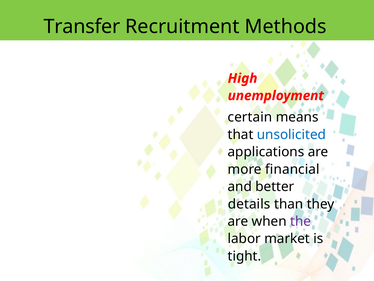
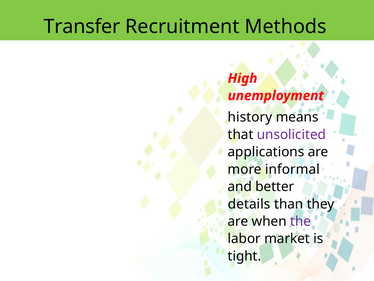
certain: certain -> history
unsolicited colour: blue -> purple
financial: financial -> informal
